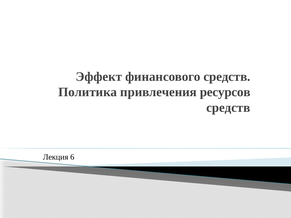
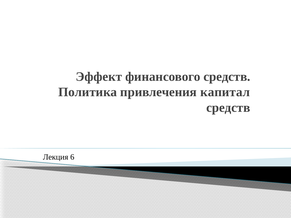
ресурсов: ресурсов -> капитал
